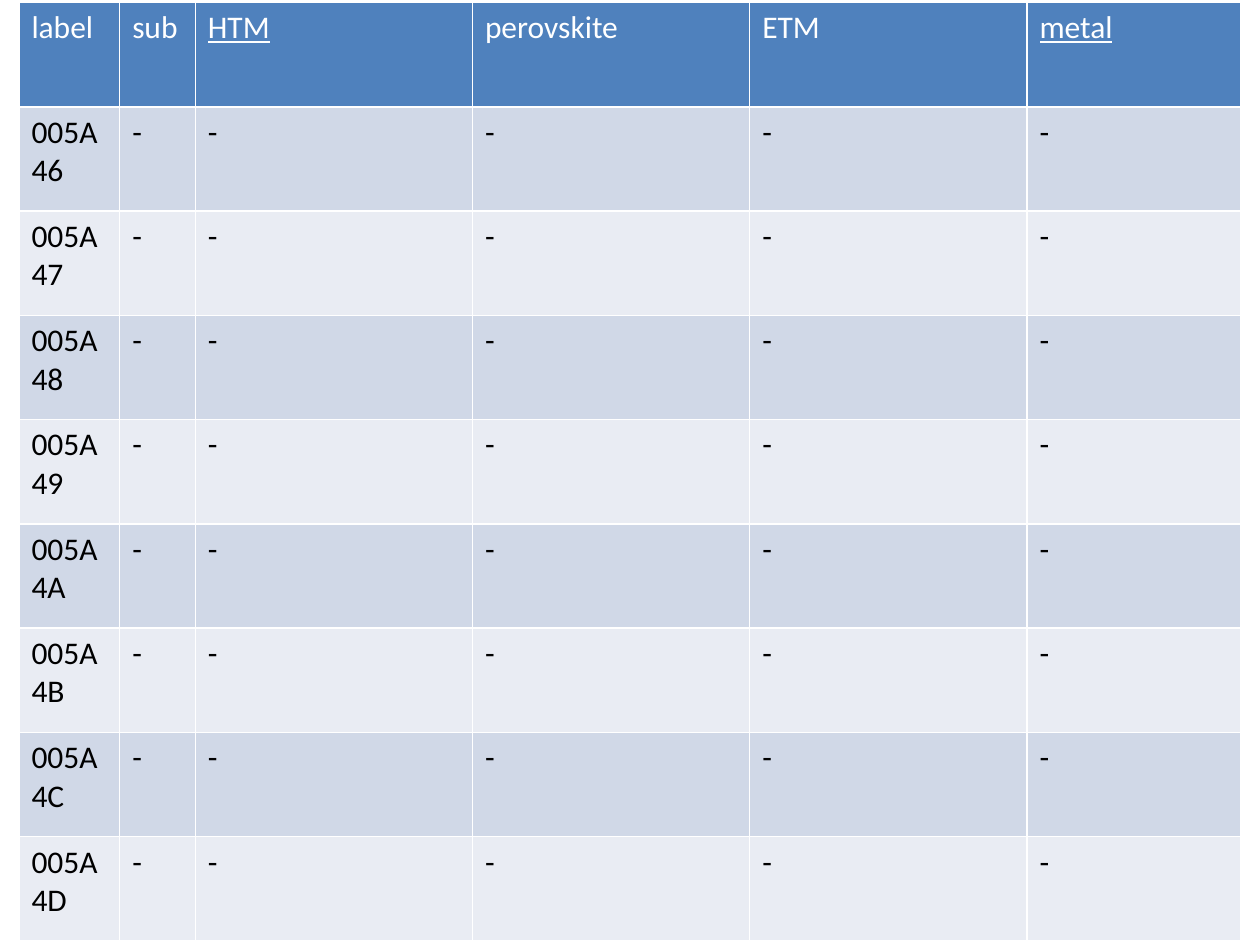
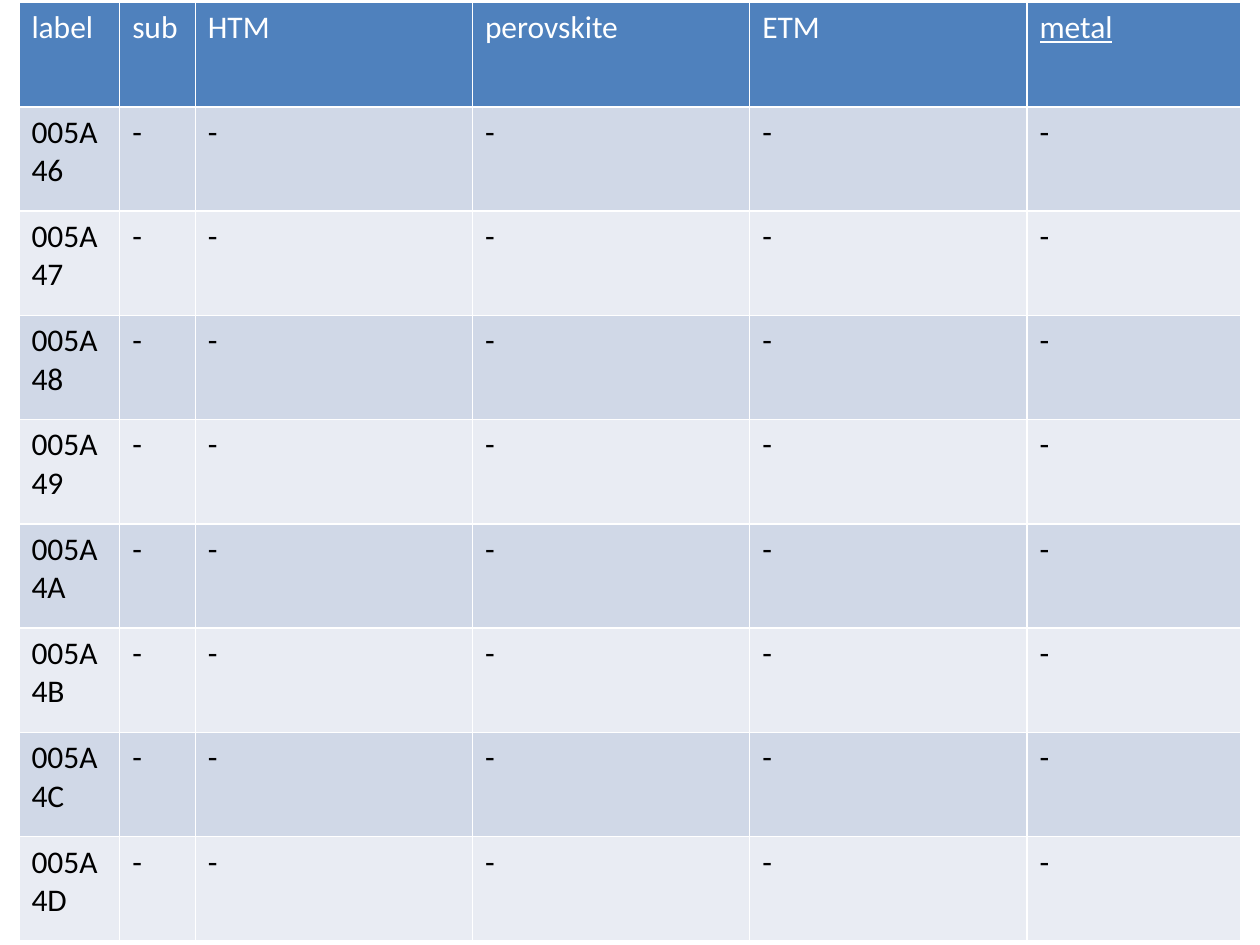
HTM underline: present -> none
